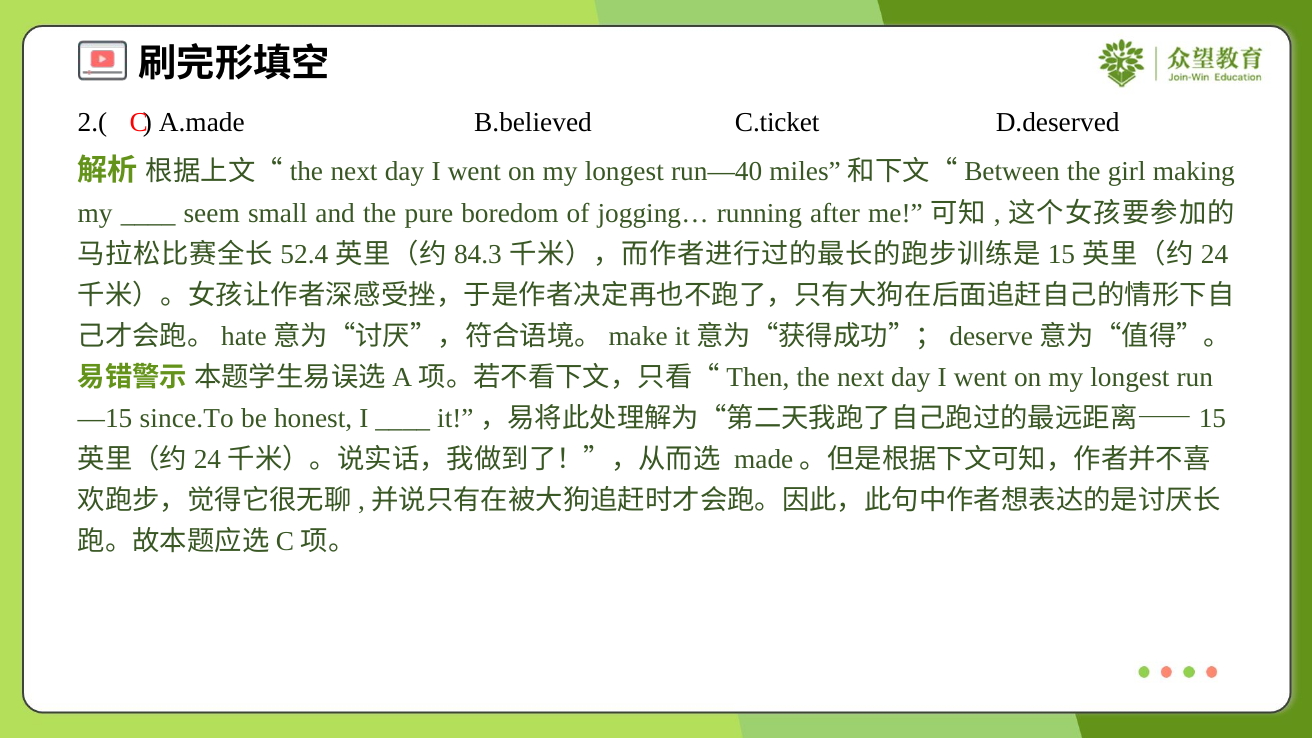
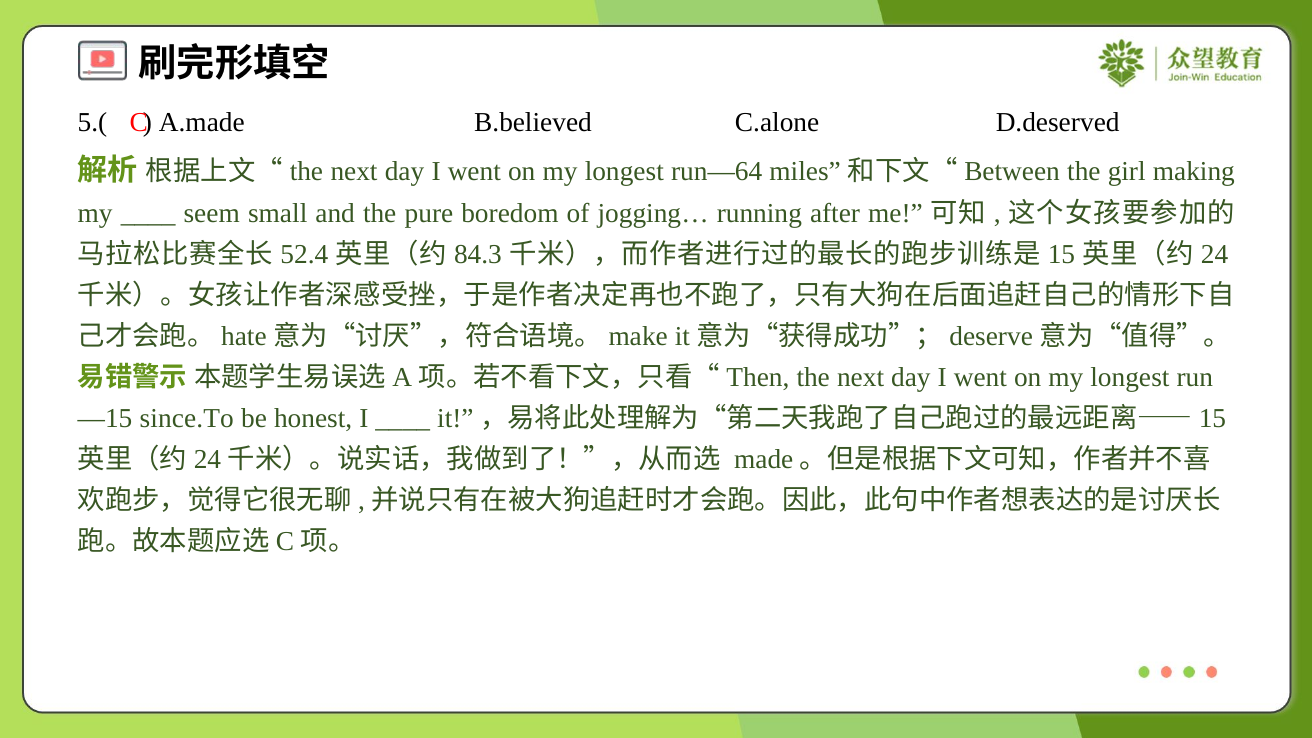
2.(: 2.( -> 5.(
C.ticket: C.ticket -> C.alone
run—40: run—40 -> run—64
